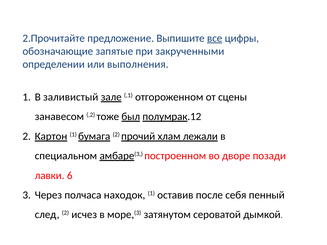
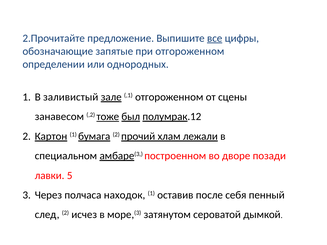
при закрученными: закрученными -> отгороженном
выполнения: выполнения -> однородных
тоже underline: none -> present
6: 6 -> 5
